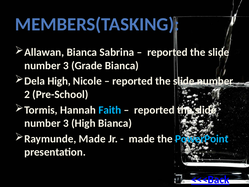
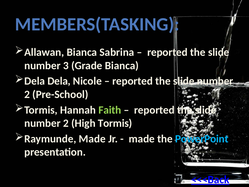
Dela High: High -> Dela
Faith colour: light blue -> light green
3 at (66, 123): 3 -> 2
High Bianca: Bianca -> Tormis
